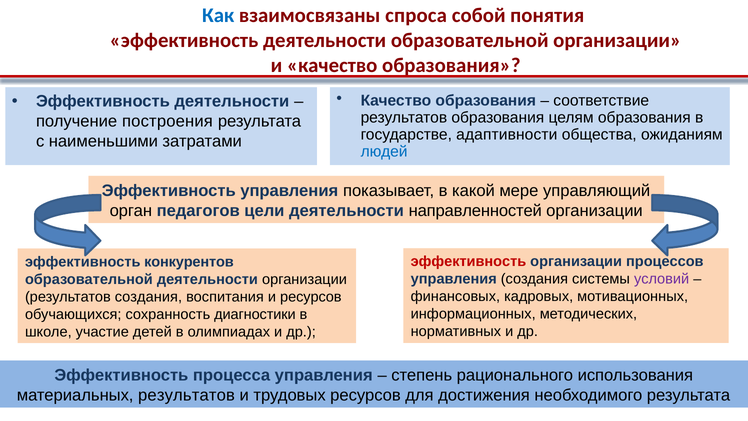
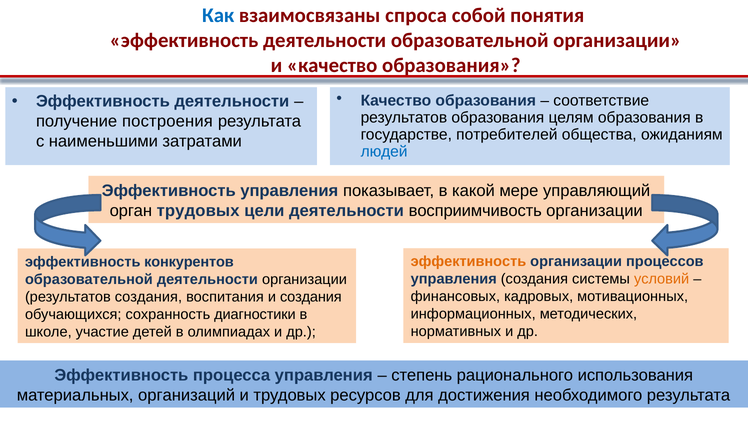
адаптивности: адаптивности -> потребителей
орган педагогов: педагогов -> трудовых
направленностей: направленностей -> восприимчивость
эффективность at (468, 262) colour: red -> orange
условий colour: purple -> orange
и ресурсов: ресурсов -> создания
материальных результатов: результатов -> организаций
